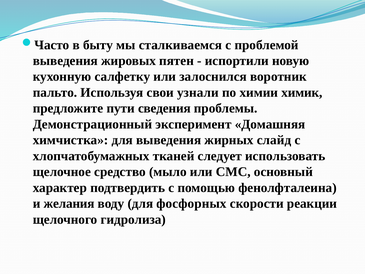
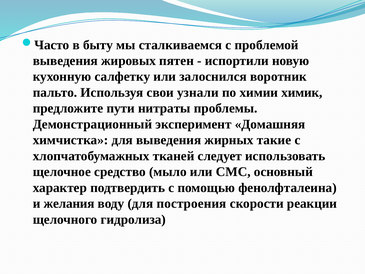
сведения: сведения -> нитраты
слайд: слайд -> такие
фосфорных: фосфорных -> построения
